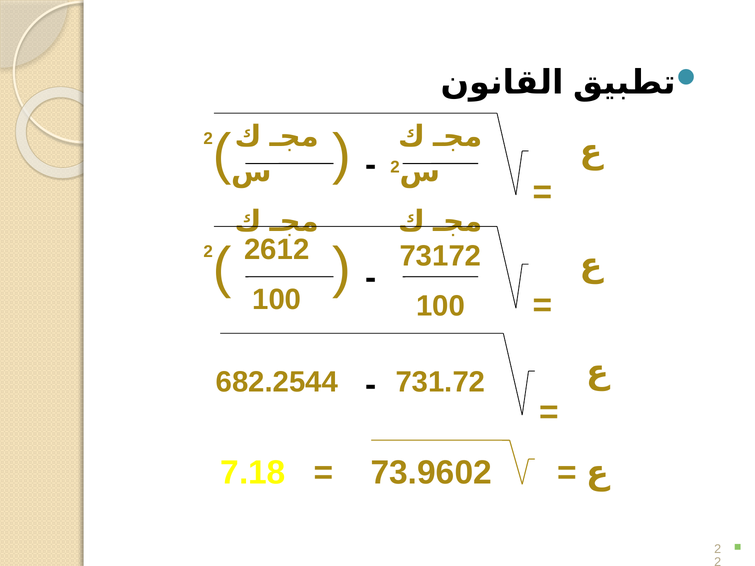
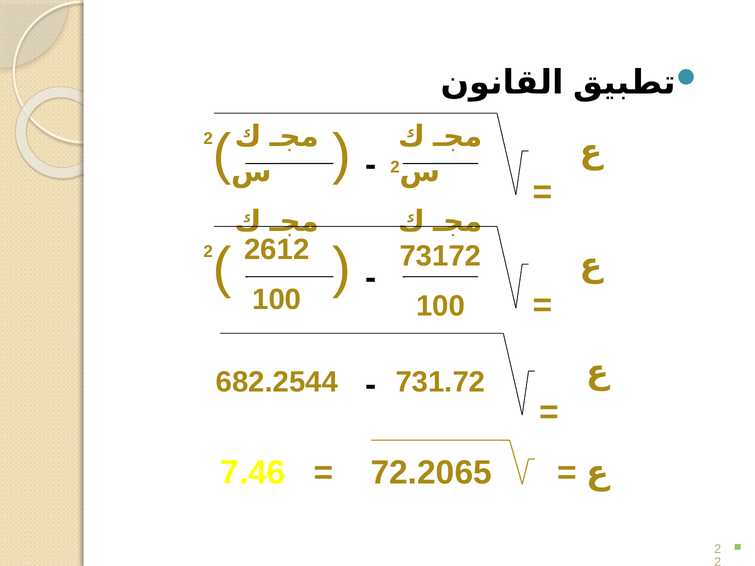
7.18: 7.18 -> 7.46
73.9602: 73.9602 -> 72.2065
